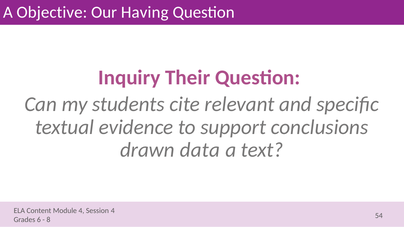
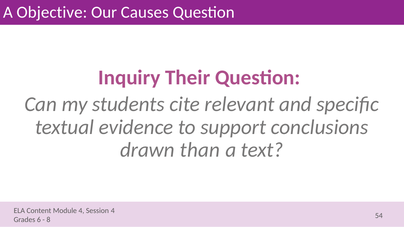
Having: Having -> Causes
data: data -> than
